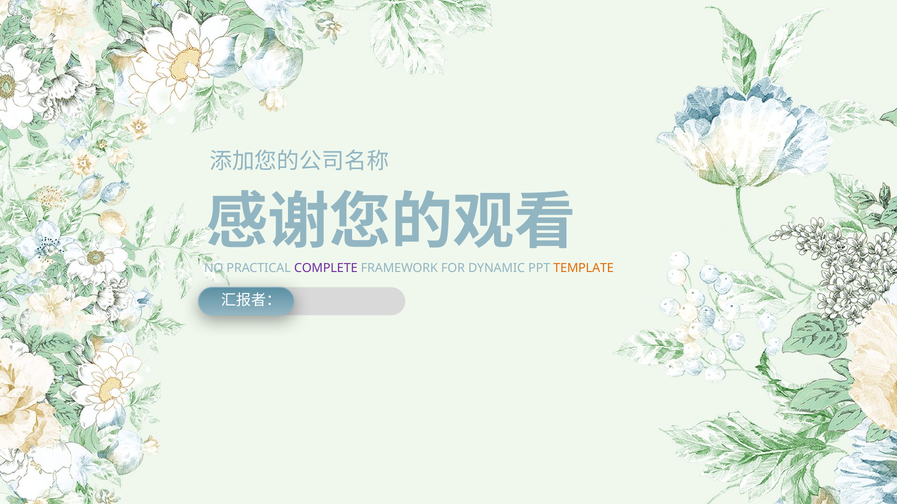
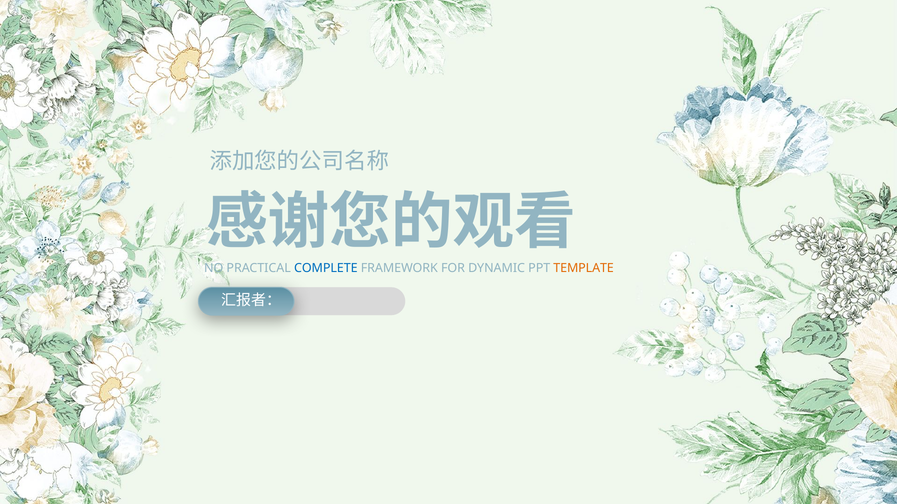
COMPLETE colour: purple -> blue
